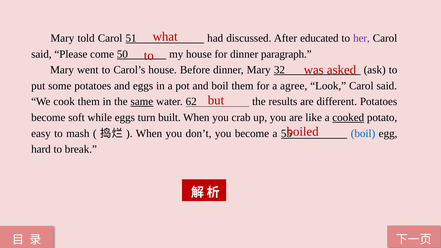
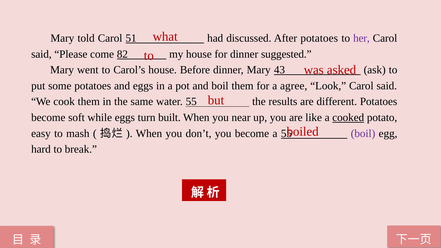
After educated: educated -> potatoes
50: 50 -> 82
paragraph: paragraph -> suggested
32: 32 -> 43
same underline: present -> none
water 62: 62 -> 55
crab: crab -> near
boil at (363, 133) colour: blue -> purple
